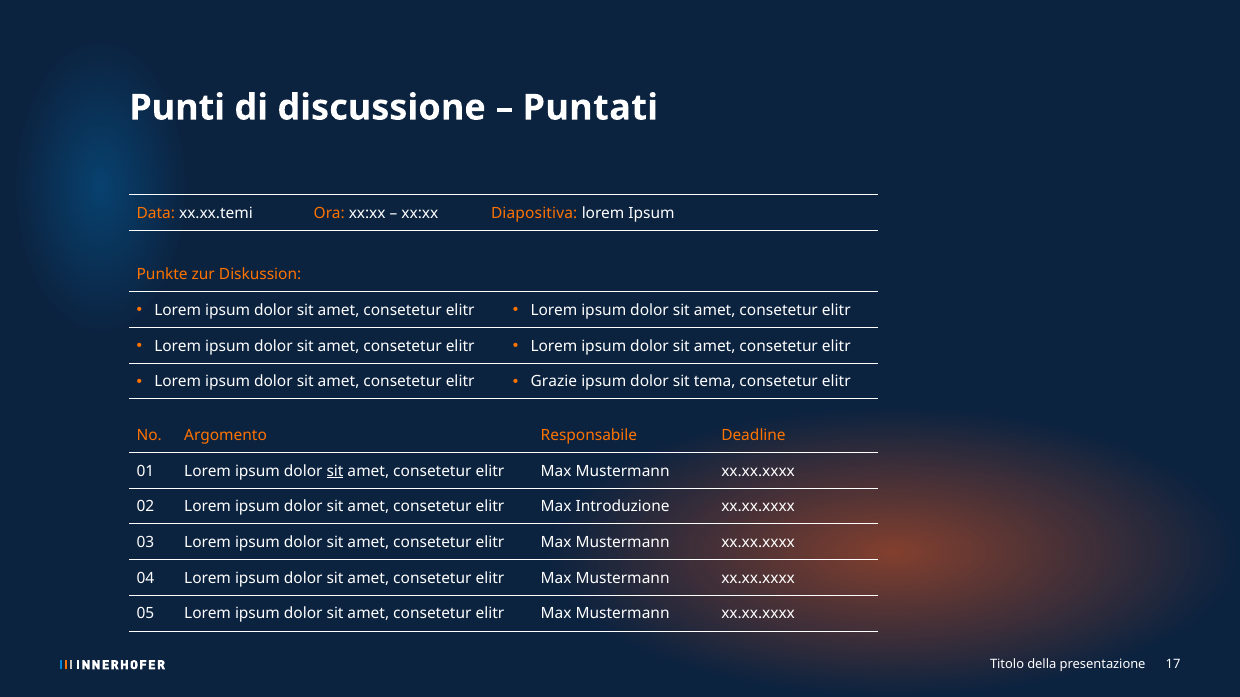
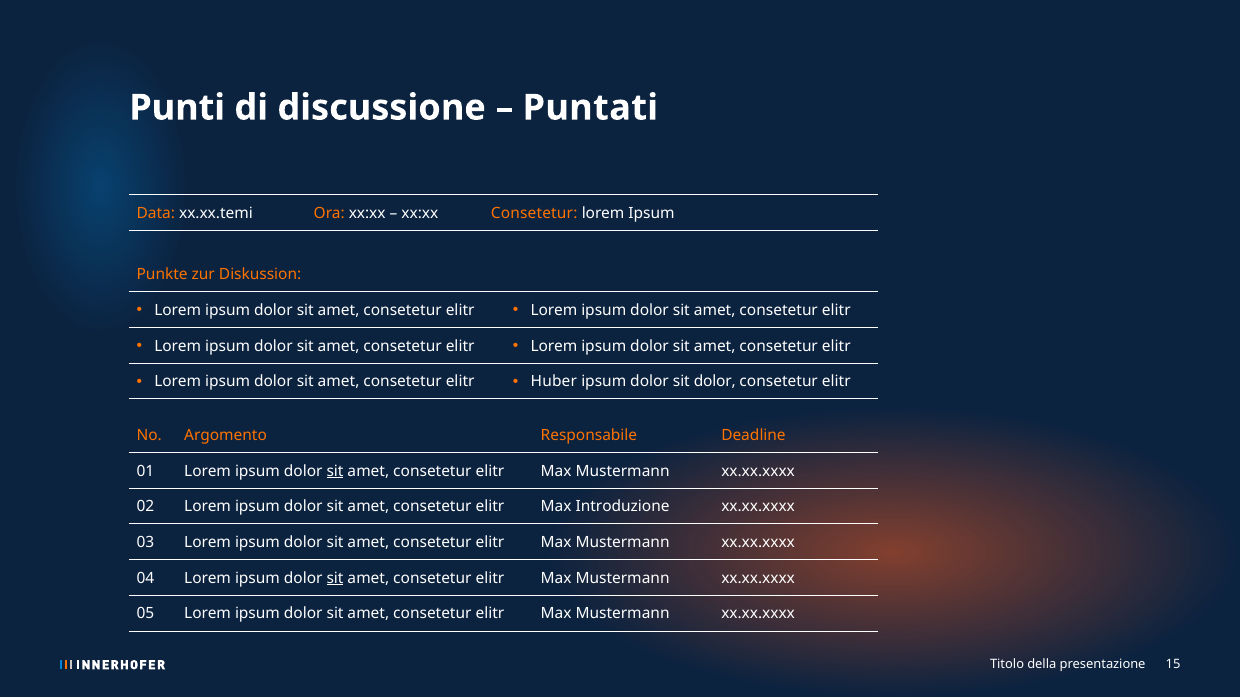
xx:xx Diapositiva: Diapositiva -> Consetetur
Grazie: Grazie -> Huber
sit tema: tema -> dolor
sit at (335, 579) underline: none -> present
17: 17 -> 15
